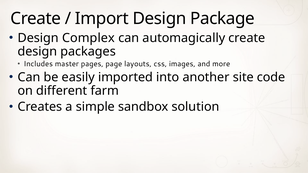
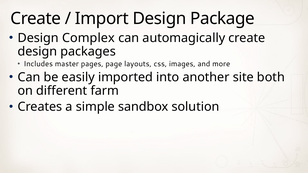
code: code -> both
